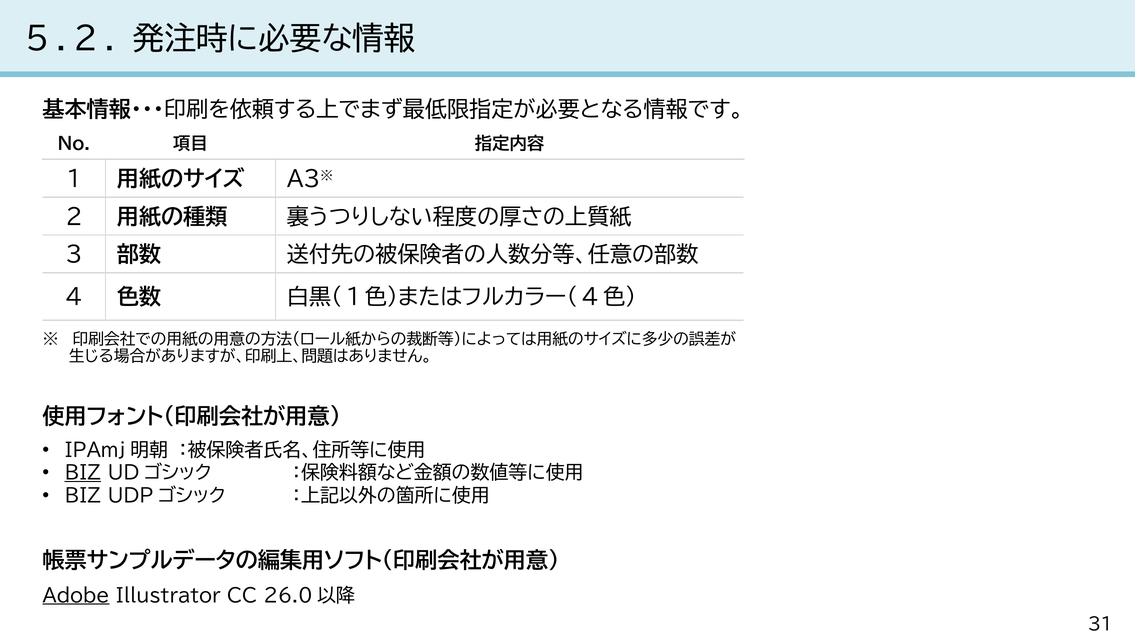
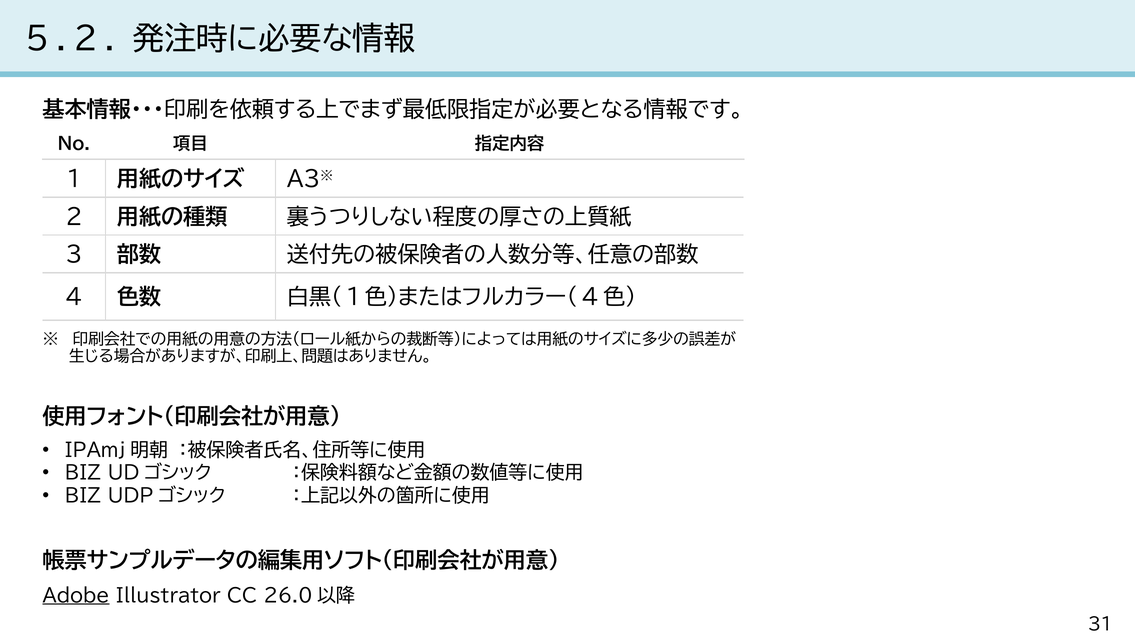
BIZ at (83, 474) underline: present -> none
